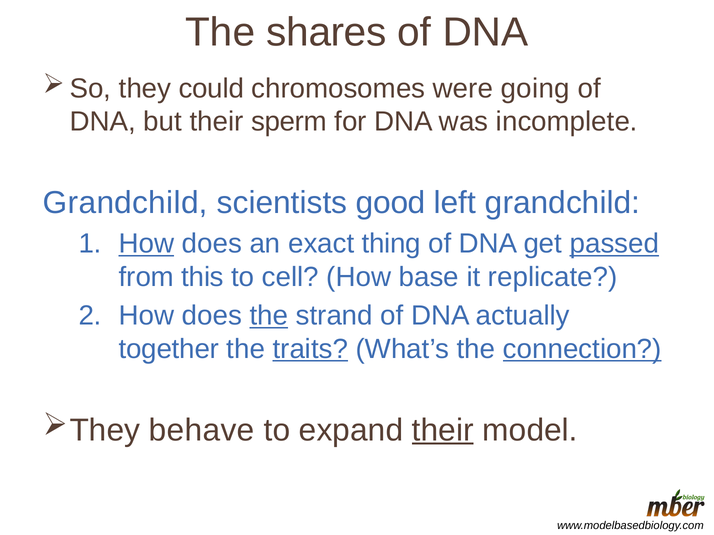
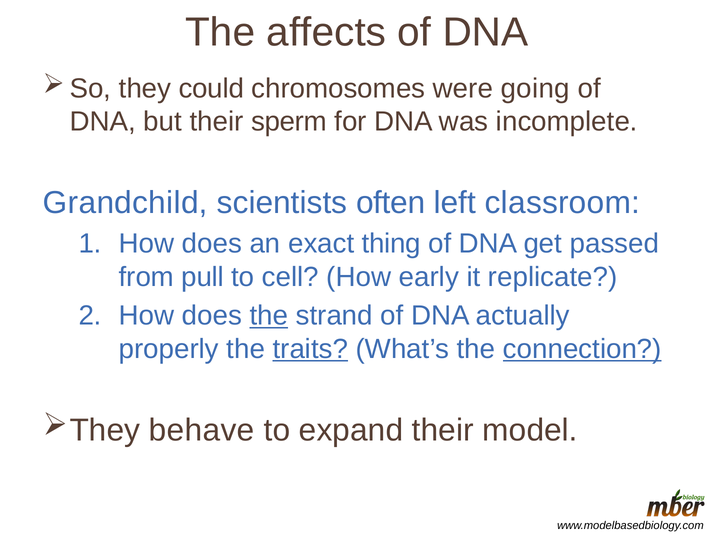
shares: shares -> affects
good: good -> often
left grandchild: grandchild -> classroom
How at (146, 244) underline: present -> none
passed underline: present -> none
this: this -> pull
base: base -> early
together: together -> properly
their at (443, 430) underline: present -> none
